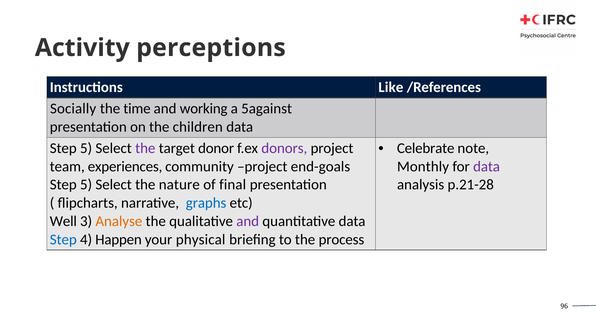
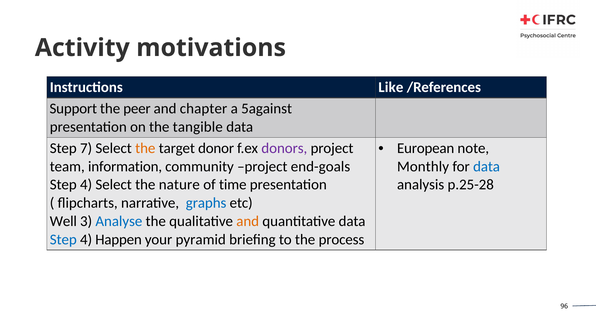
perceptions: perceptions -> motivations
Socially: Socially -> Support
time: time -> peer
working: working -> chapter
children: children -> tangible
Celebrate: Celebrate -> European
5 at (86, 148): 5 -> 7
the at (145, 148) colour: purple -> orange
experiences: experiences -> information
data at (487, 166) colour: purple -> blue
5 at (86, 184): 5 -> 4
final: final -> time
p.21-28: p.21-28 -> p.25-28
Analyse colour: orange -> blue
and at (248, 221) colour: purple -> orange
physical: physical -> pyramid
